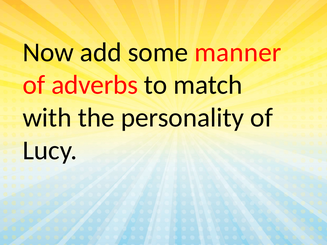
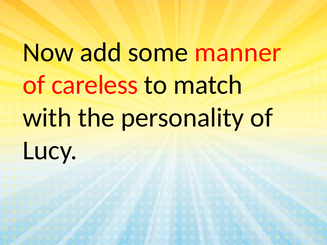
adverbs: adverbs -> careless
